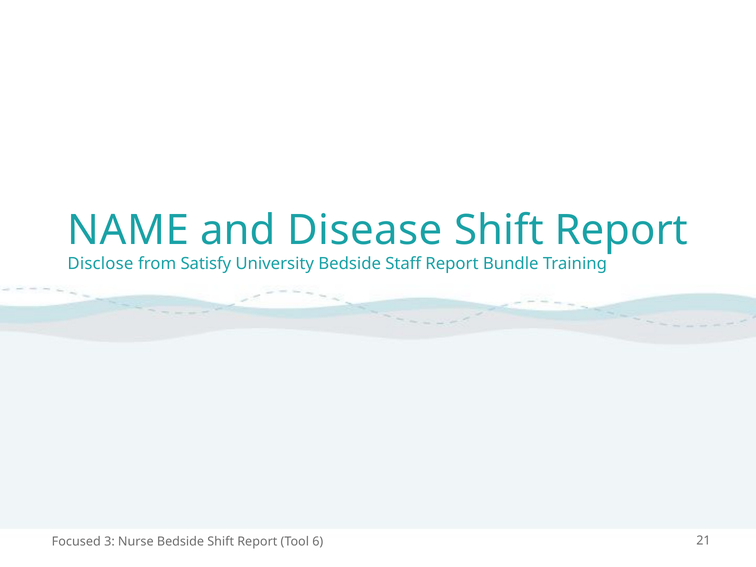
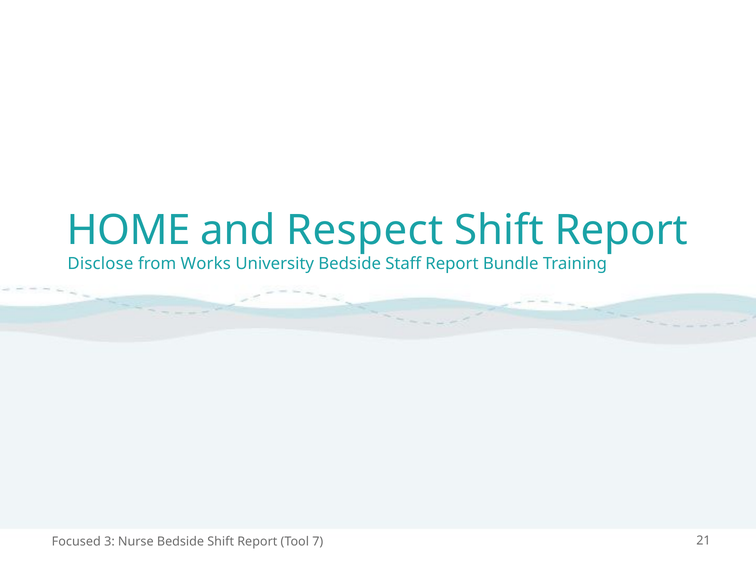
NAME: NAME -> HOME
Disease: Disease -> Respect
Satisfy: Satisfy -> Works
6: 6 -> 7
